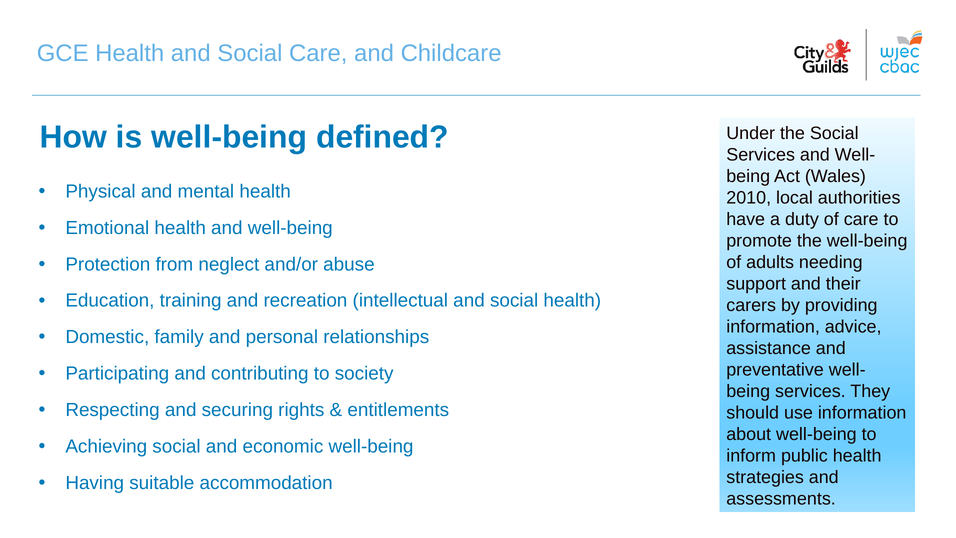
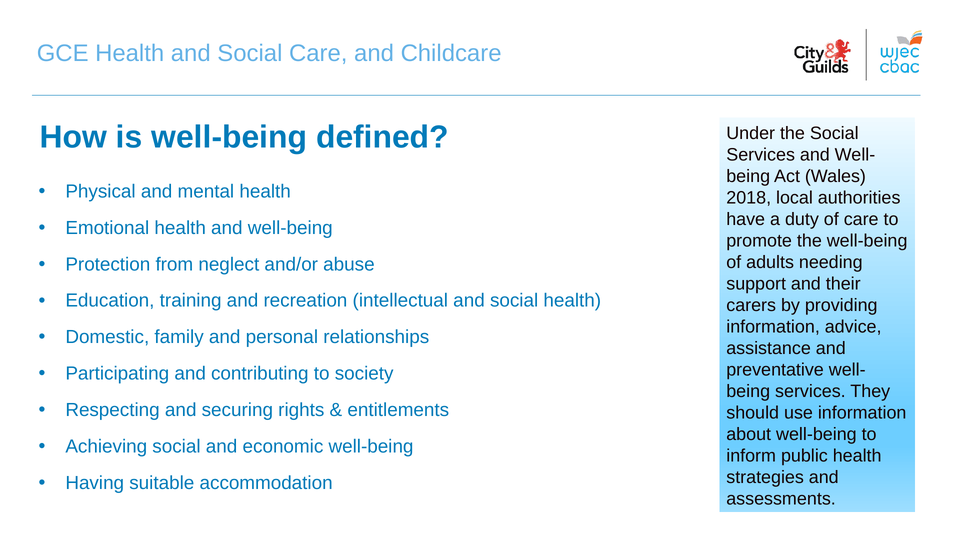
2010: 2010 -> 2018
